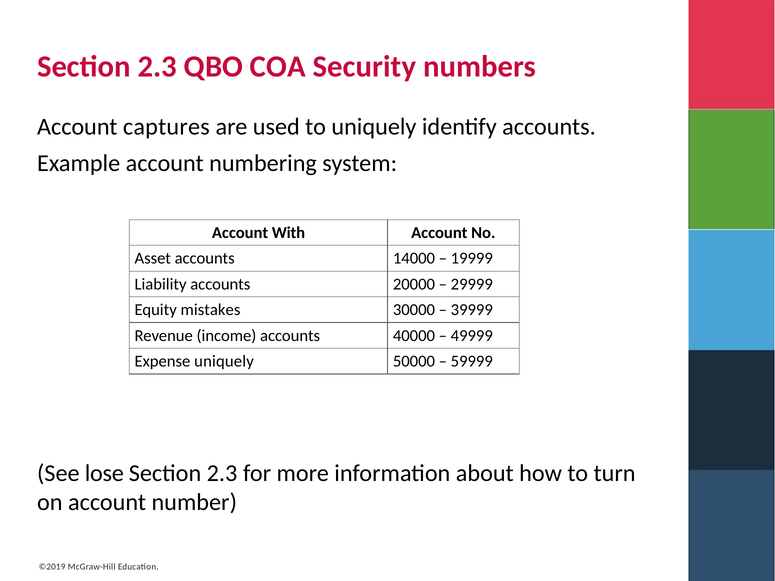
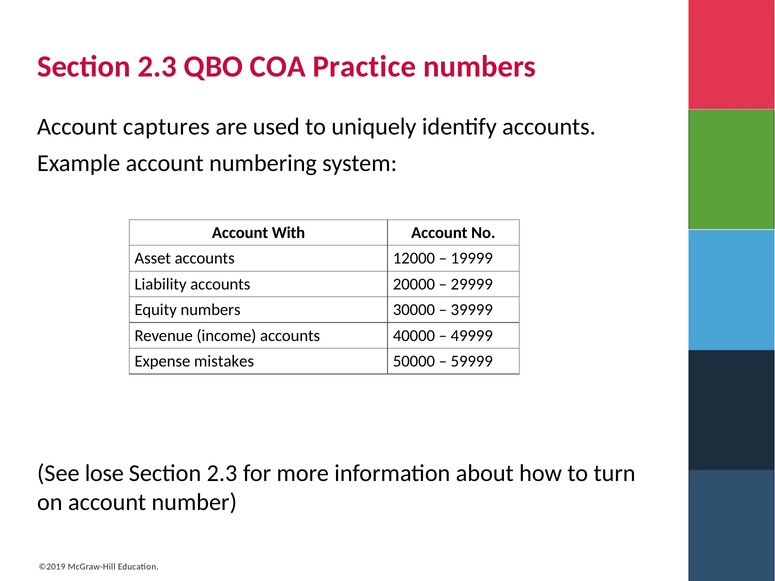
Security: Security -> Practice
14000: 14000 -> 12000
Equity mistakes: mistakes -> numbers
Expense uniquely: uniquely -> mistakes
